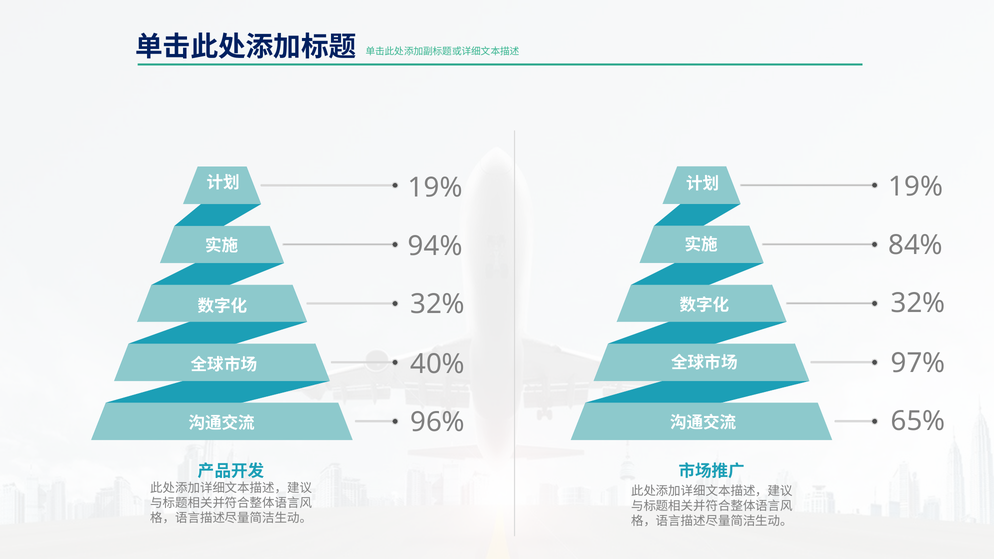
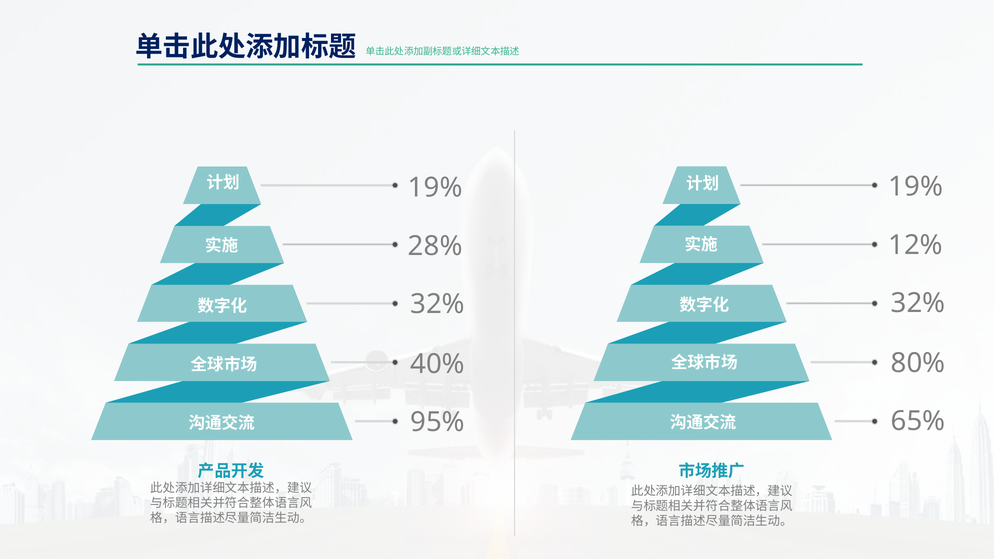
84%: 84% -> 12%
94%: 94% -> 28%
97%: 97% -> 80%
96%: 96% -> 95%
